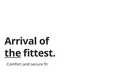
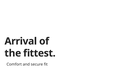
the underline: present -> none
